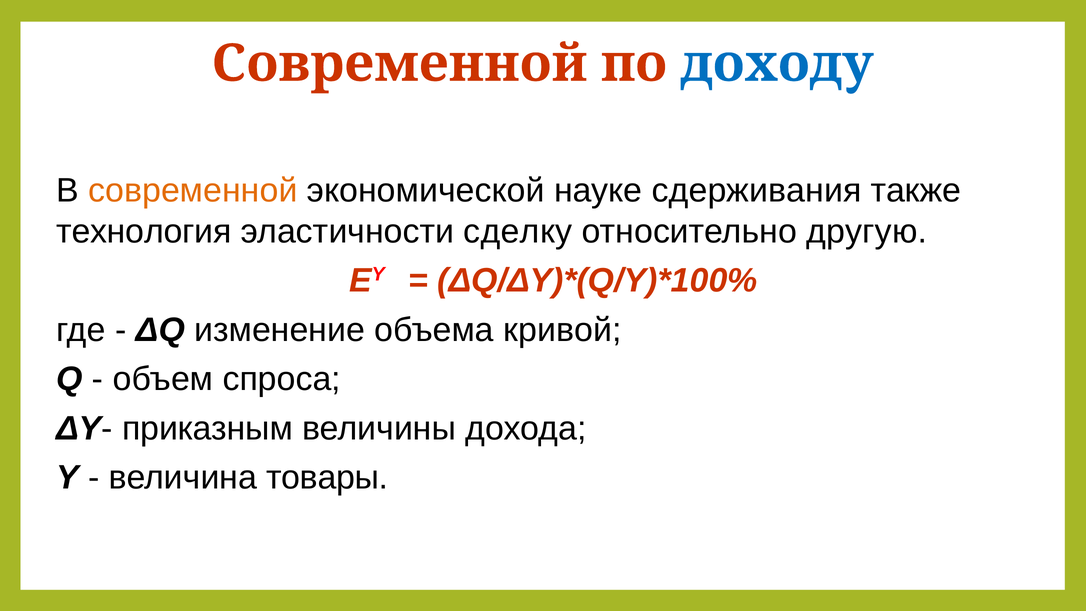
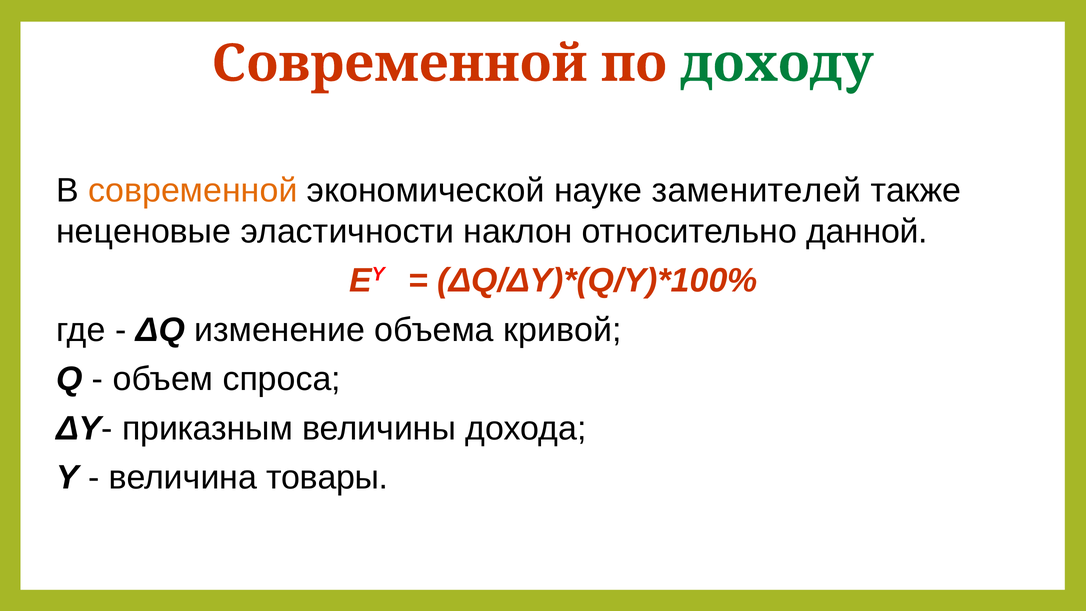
доходу colour: blue -> green
сдерживания: сдерживания -> заменителей
технология: технология -> неценовые
сделку: сделку -> наклон
другую: другую -> данной
